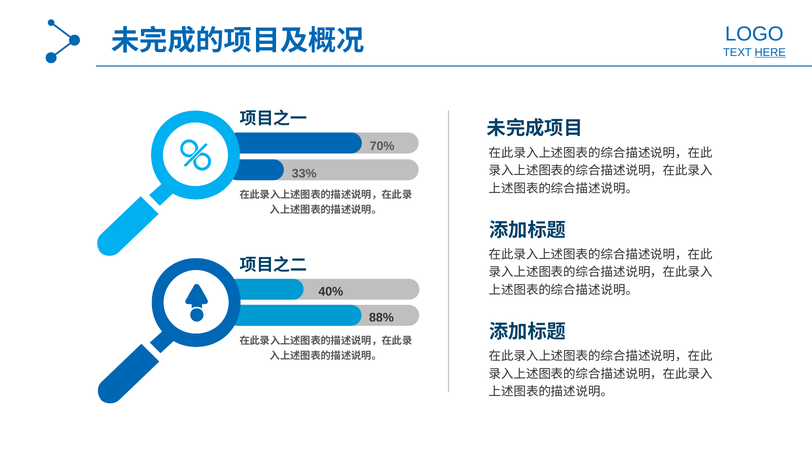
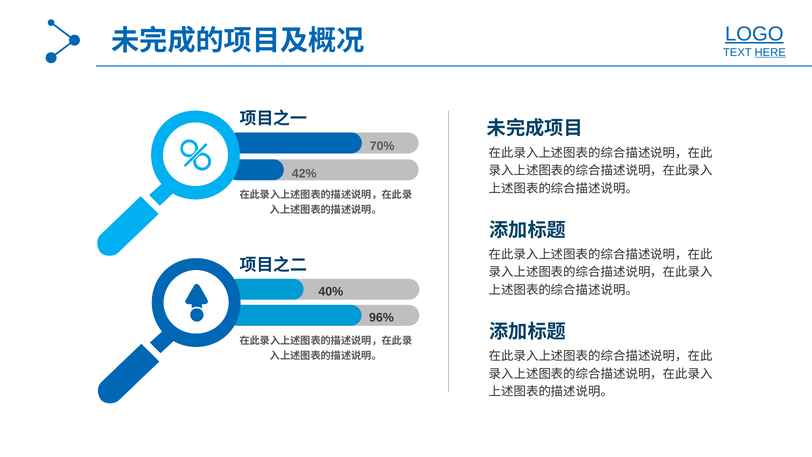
LOGO underline: none -> present
33%: 33% -> 42%
88%: 88% -> 96%
